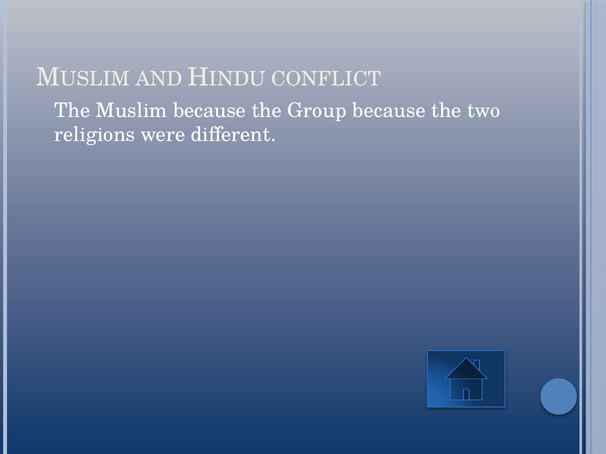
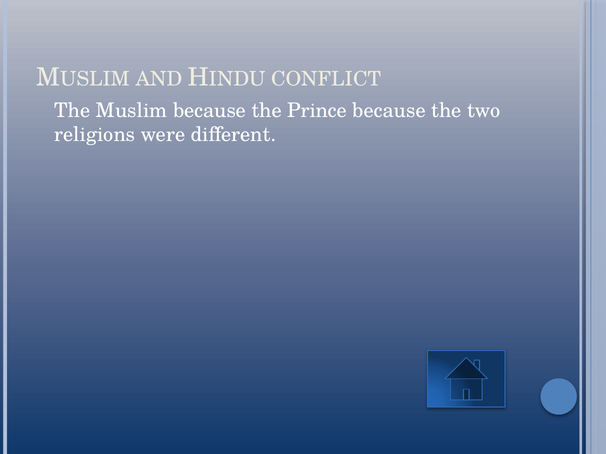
Group: Group -> Prince
